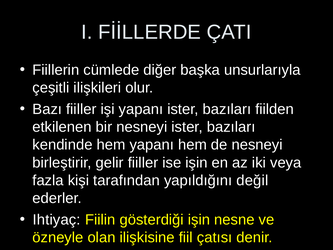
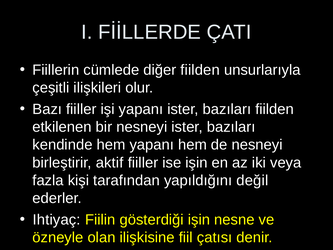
diğer başka: başka -> fiilden
gelir: gelir -> aktif
